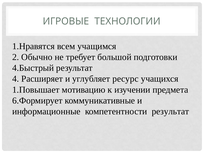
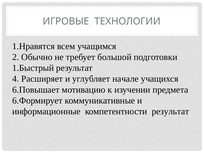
4.Быстрый: 4.Быстрый -> 1.Быстрый
ресурс: ресурс -> начале
1.Повышает: 1.Повышает -> 6.Повышает
